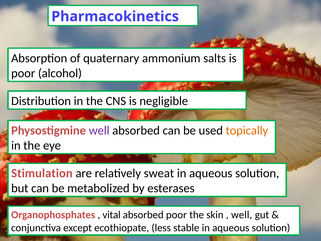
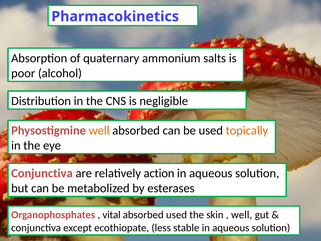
well at (99, 130) colour: purple -> orange
Stimulation at (42, 173): Stimulation -> Conjunctiva
sweat: sweat -> action
absorbed poor: poor -> used
